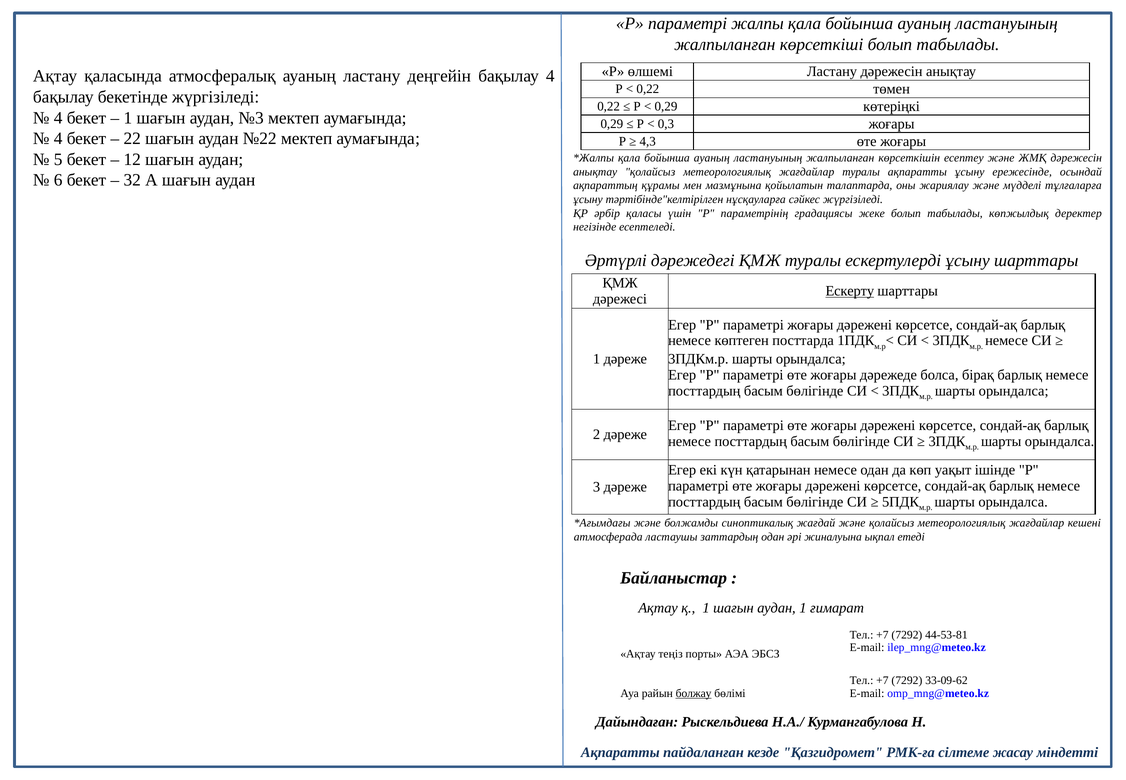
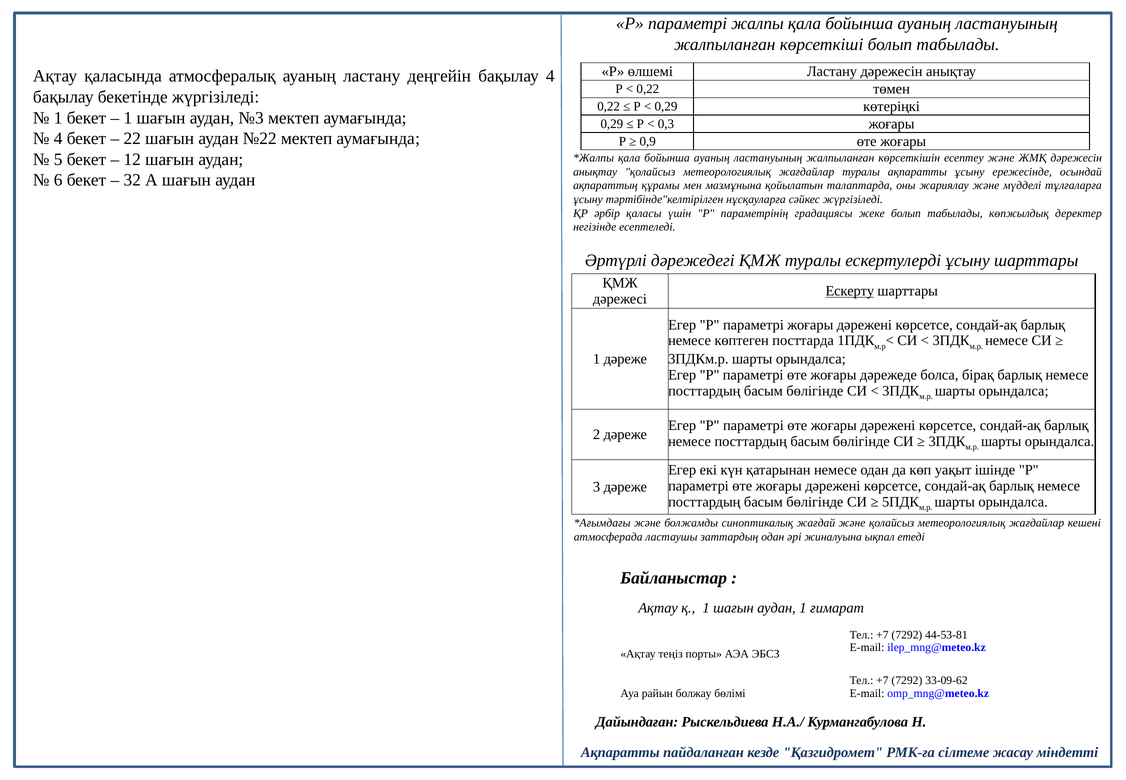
4 at (58, 118): 4 -> 1
4,3: 4,3 -> 0,9
болжау underline: present -> none
